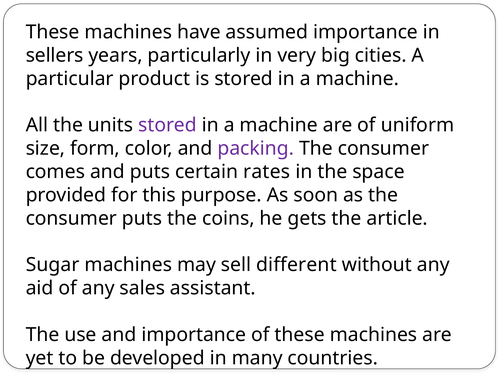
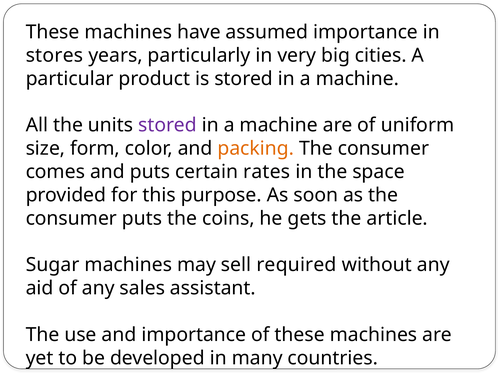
sellers: sellers -> stores
packing colour: purple -> orange
different: different -> required
